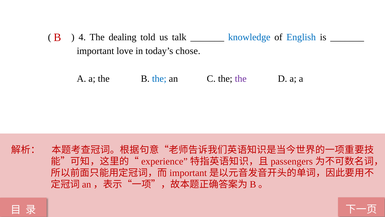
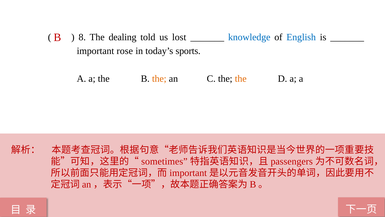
4: 4 -> 8
talk: talk -> lost
love: love -> rose
chose: chose -> sports
the at (159, 79) colour: blue -> orange
the at (241, 79) colour: purple -> orange
experience: experience -> sometimes
